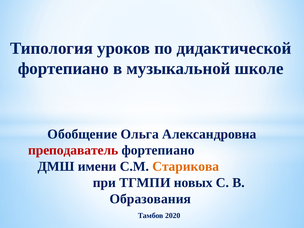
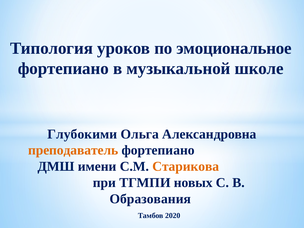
дидактической: дидактической -> эмоциональное
Обобщение: Обобщение -> Глубокими
преподаватель colour: red -> orange
